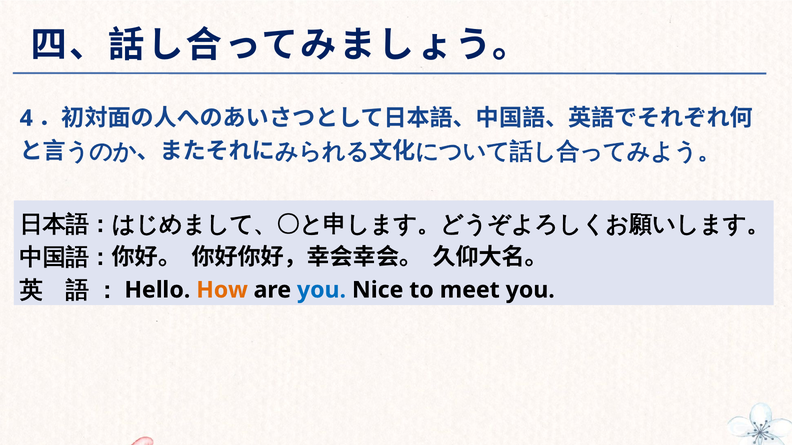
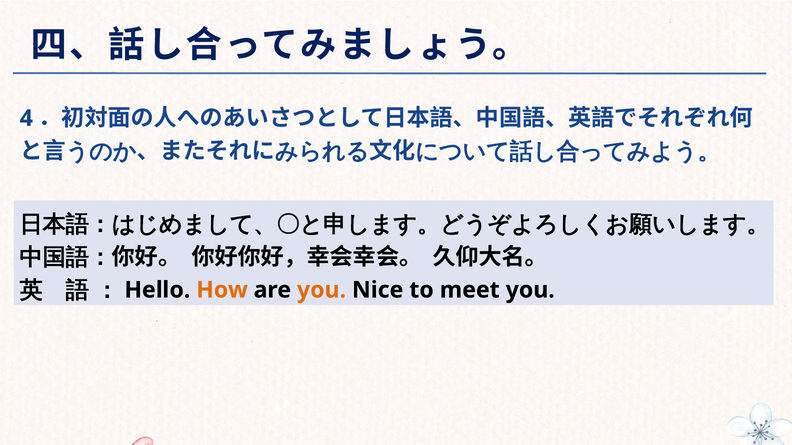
you at (322, 290) colour: blue -> orange
